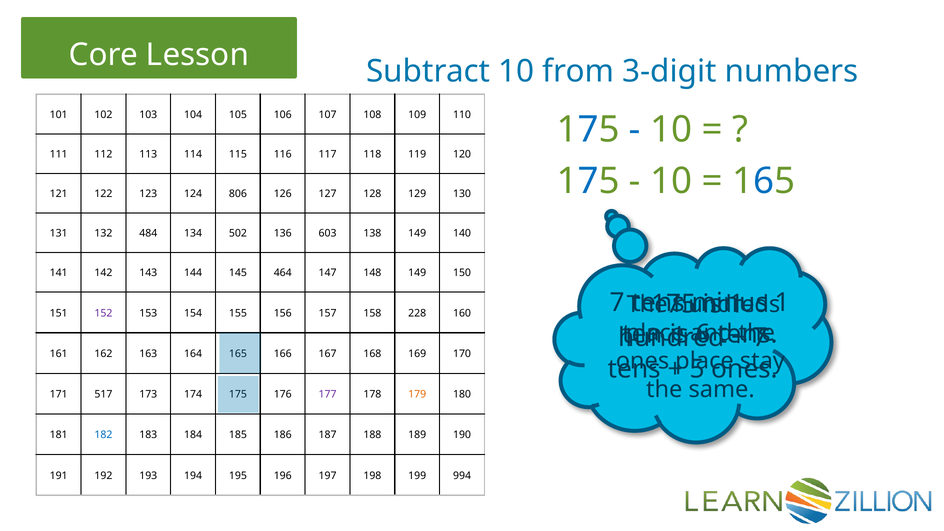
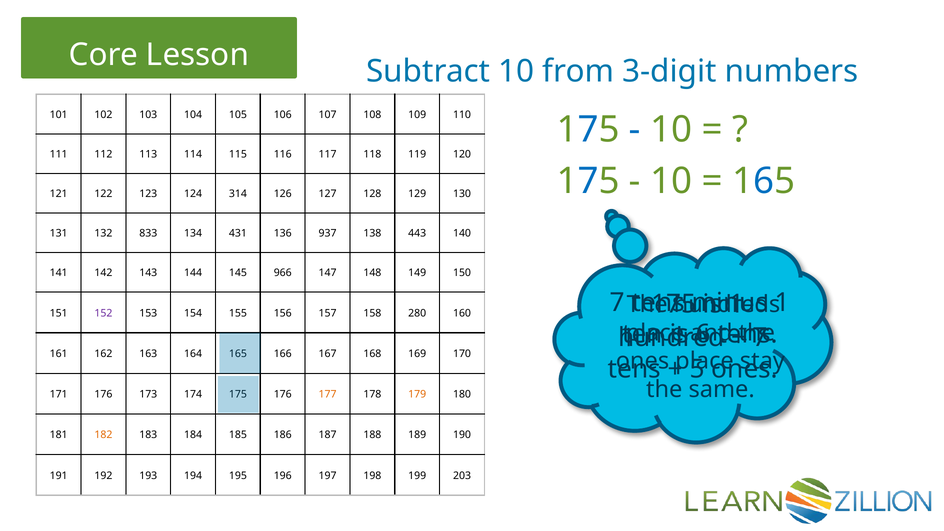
806: 806 -> 314
484: 484 -> 833
502: 502 -> 431
603: 603 -> 937
138 149: 149 -> 443
464: 464 -> 966
228: 228 -> 280
171 517: 517 -> 176
177 colour: purple -> orange
182 colour: blue -> orange
994: 994 -> 203
